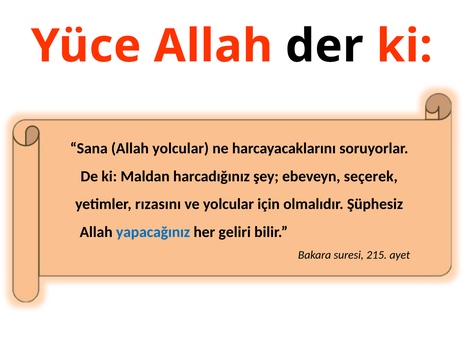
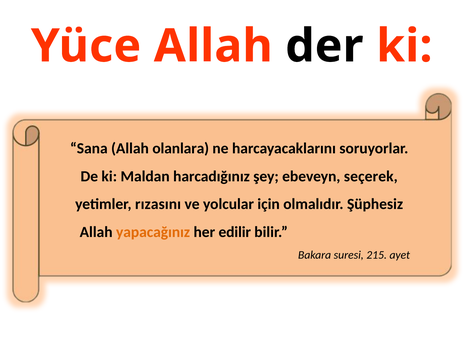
Allah yolcular: yolcular -> olanlara
yapacağınız colour: blue -> orange
geliri: geliri -> edilir
